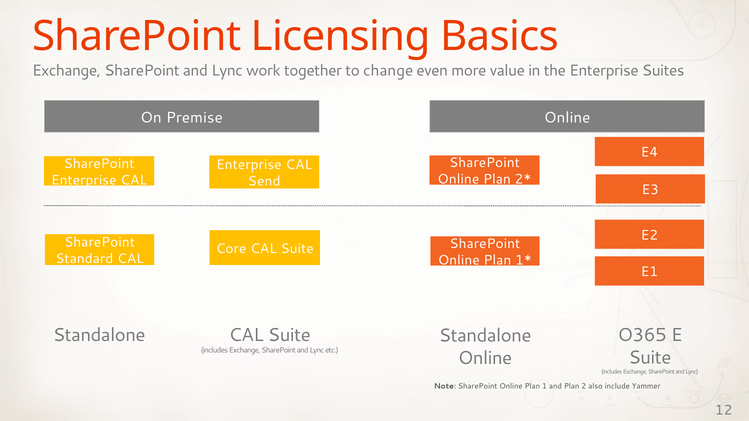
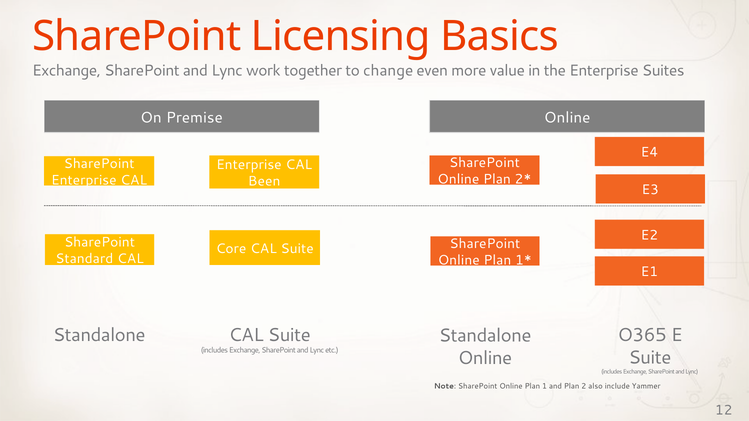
Send: Send -> Been
